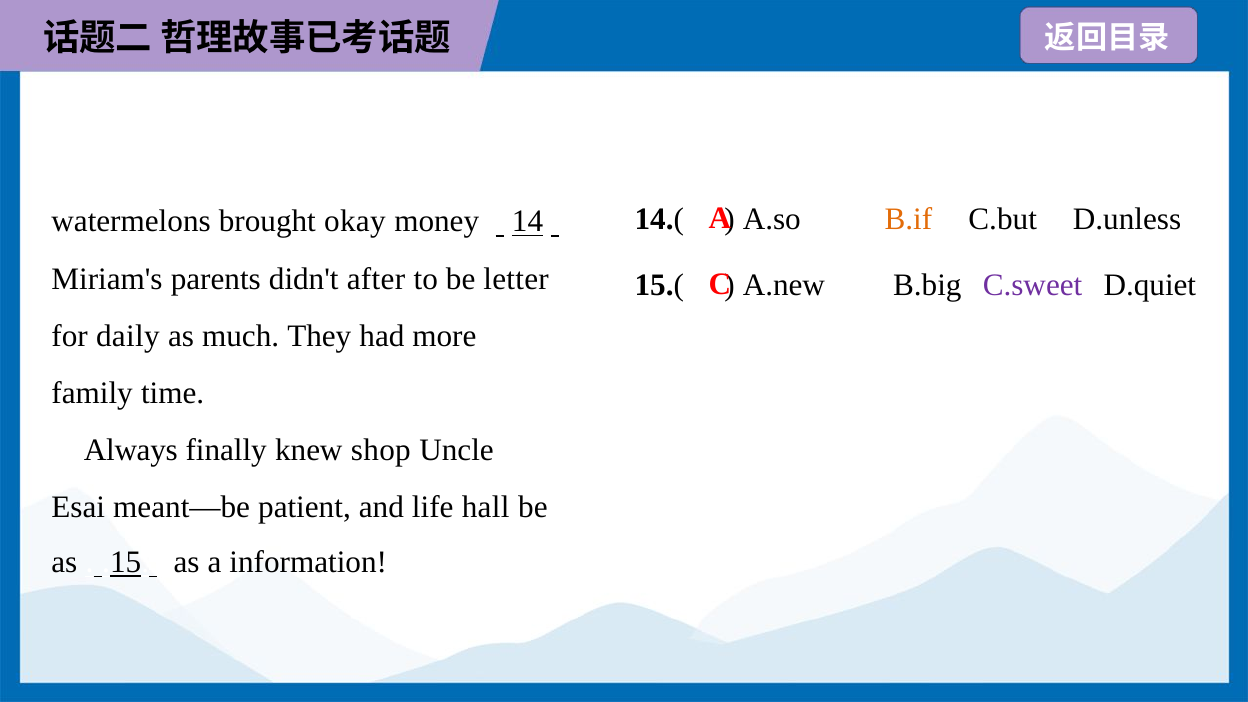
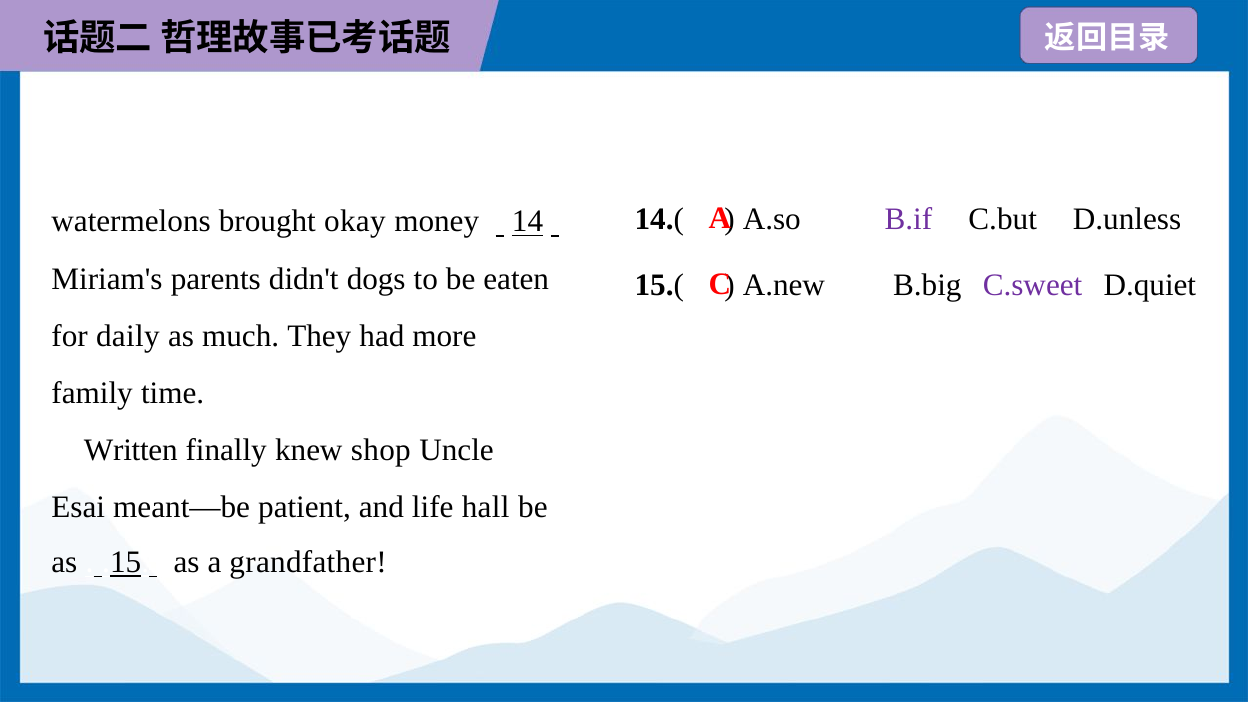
B.if colour: orange -> purple
after: after -> dogs
letter: letter -> eaten
Always: Always -> Written
information: information -> grandfather
